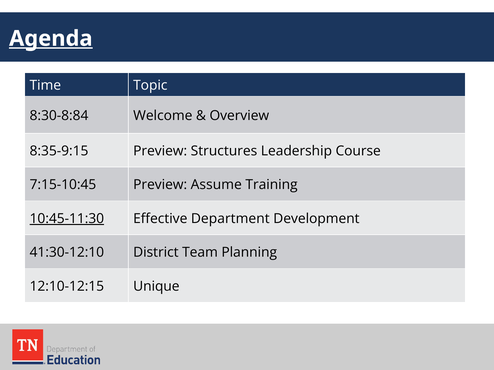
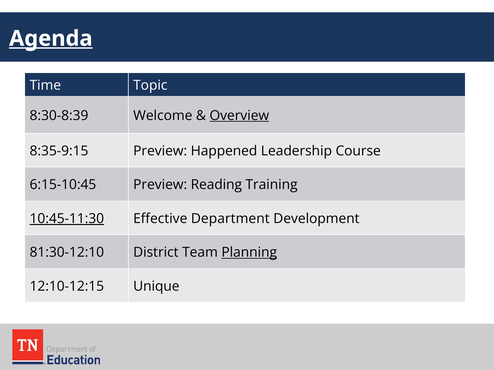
8:30-8:84: 8:30-8:84 -> 8:30-8:39
Overview underline: none -> present
Structures: Structures -> Happened
7:15-10:45: 7:15-10:45 -> 6:15-10:45
Assume: Assume -> Reading
41:30-12:10: 41:30-12:10 -> 81:30-12:10
Planning underline: none -> present
